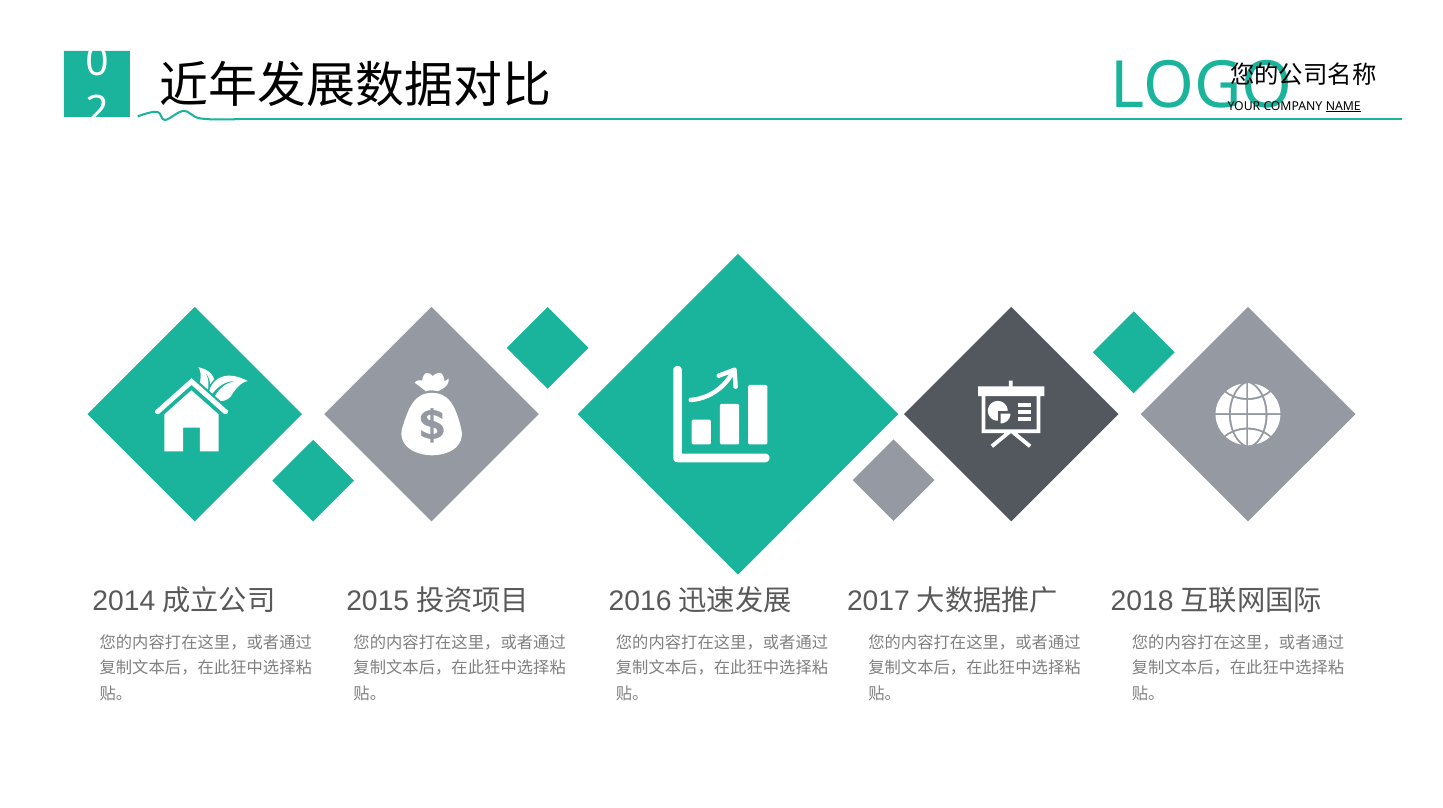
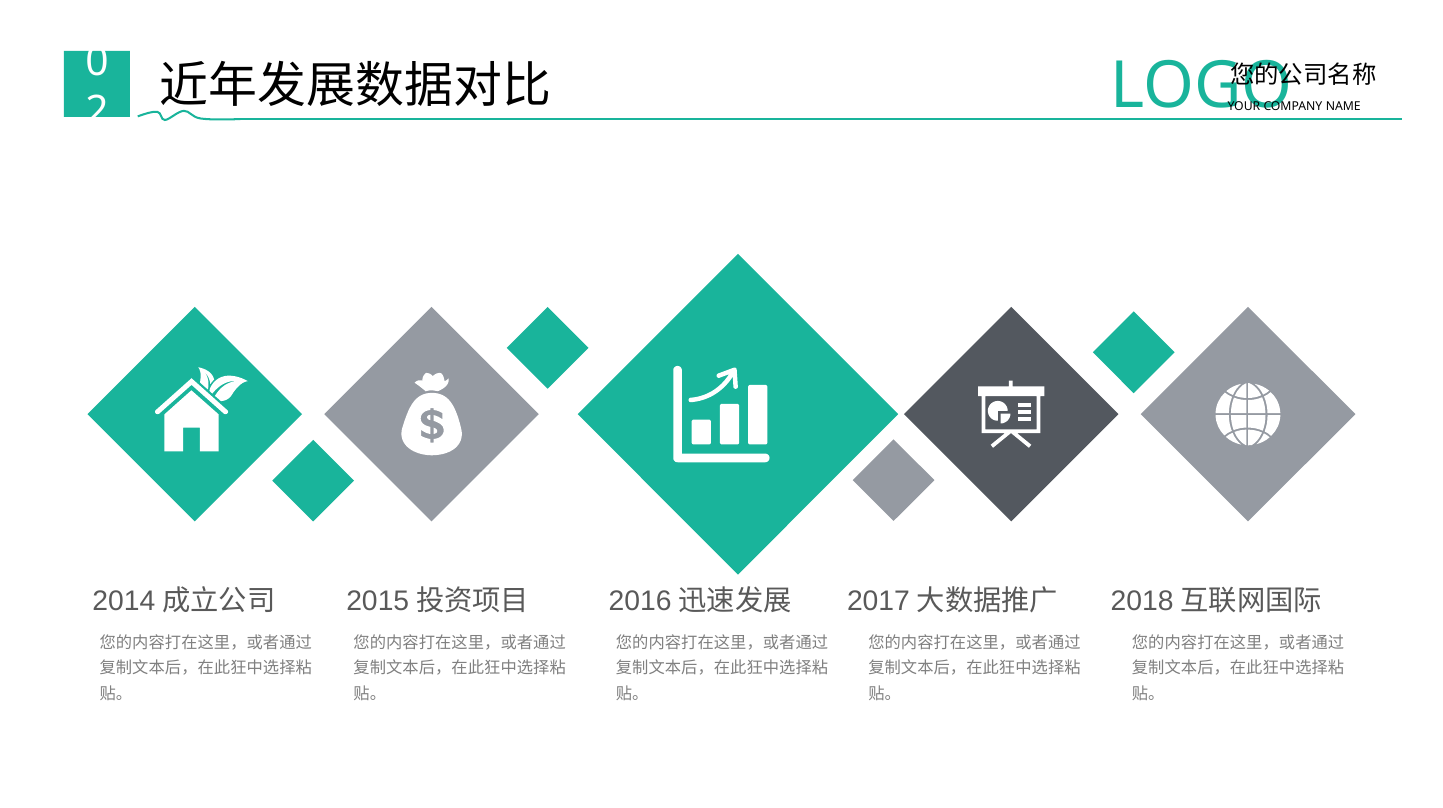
NAME underline: present -> none
